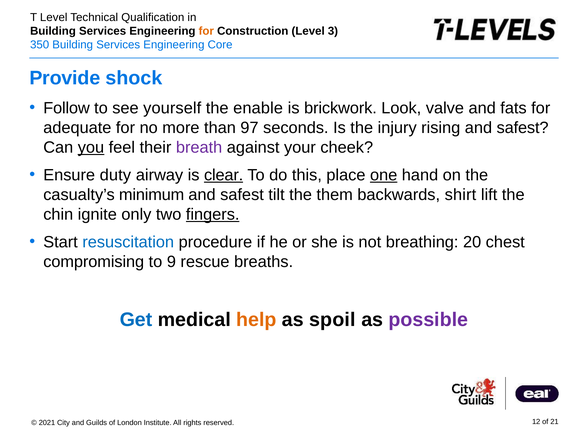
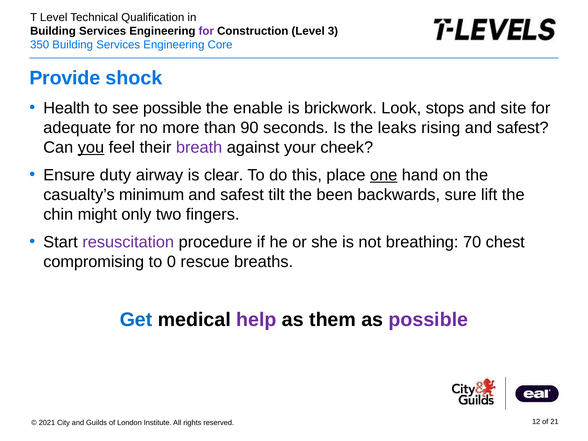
for at (206, 31) colour: orange -> purple
Follow: Follow -> Health
see yourself: yourself -> possible
valve: valve -> stops
fats: fats -> site
97: 97 -> 90
injury: injury -> leaks
clear underline: present -> none
them: them -> been
shirt: shirt -> sure
ignite: ignite -> might
fingers underline: present -> none
resuscitation colour: blue -> purple
20: 20 -> 70
9: 9 -> 0
help colour: orange -> purple
spoil: spoil -> them
